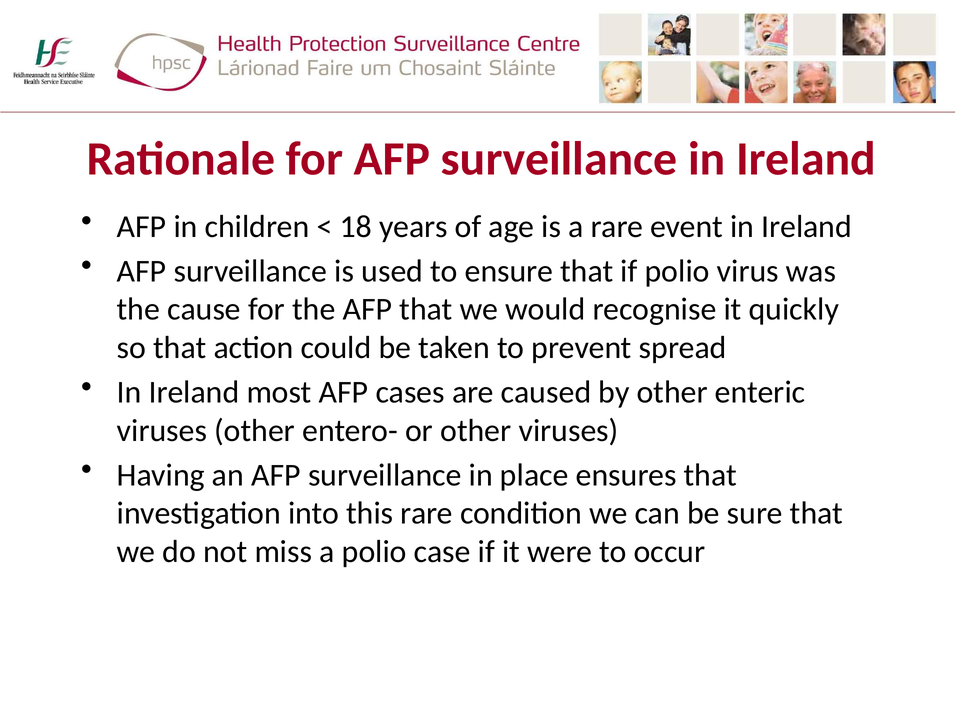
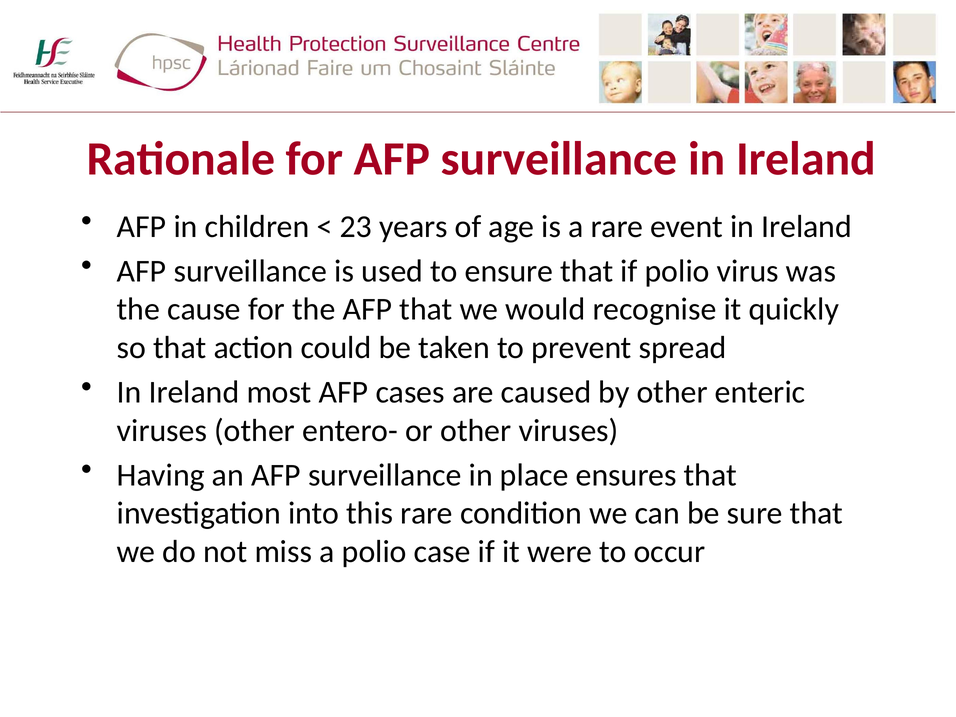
18: 18 -> 23
